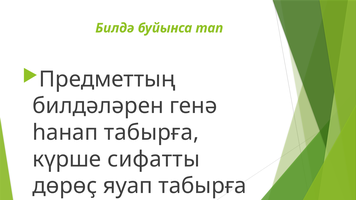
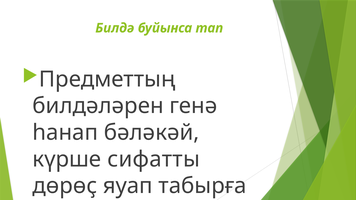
һанап табырға: табырға -> бәләкәй
